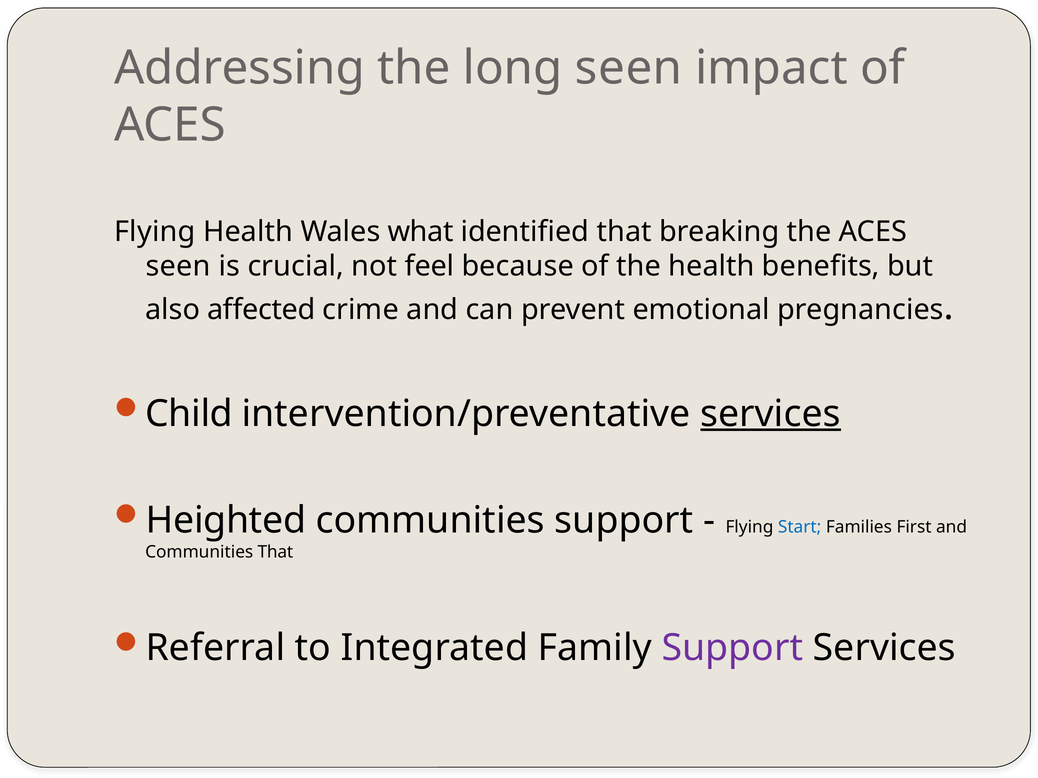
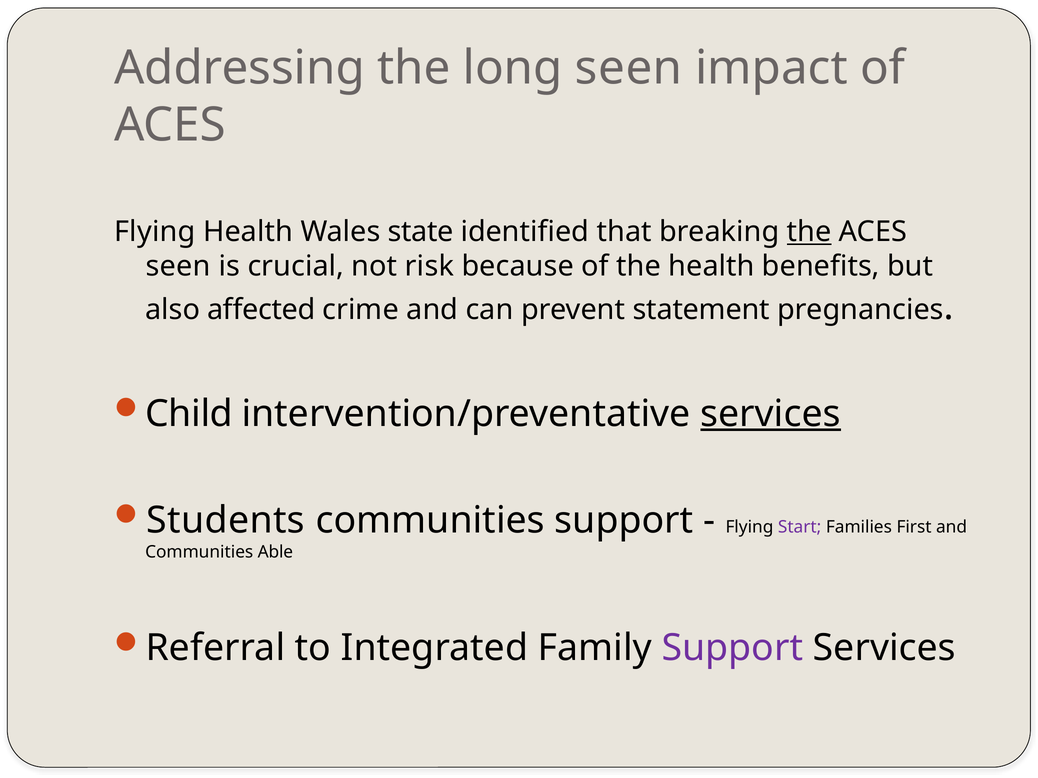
what: what -> state
the at (809, 232) underline: none -> present
feel: feel -> risk
emotional: emotional -> statement
Heighted: Heighted -> Students
Start colour: blue -> purple
Communities That: That -> Able
